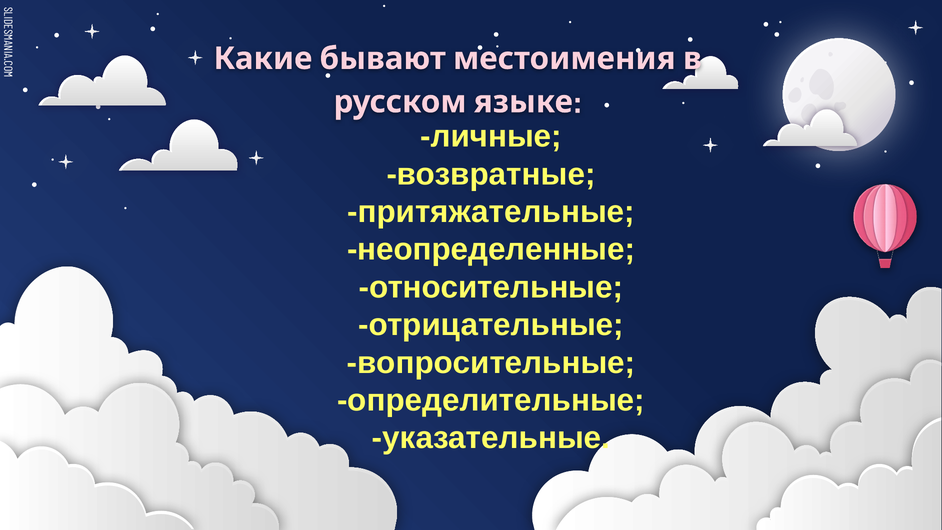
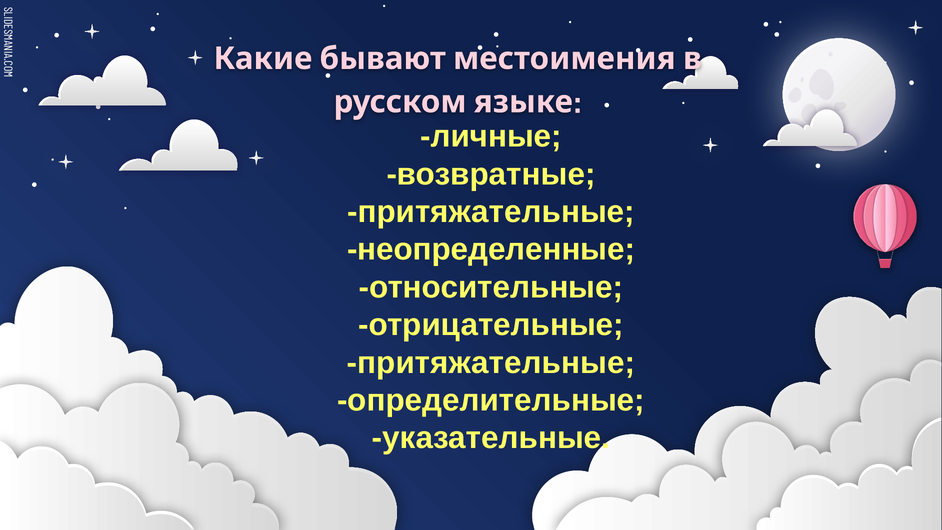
вопросительные at (491, 363): вопросительные -> притяжательные
